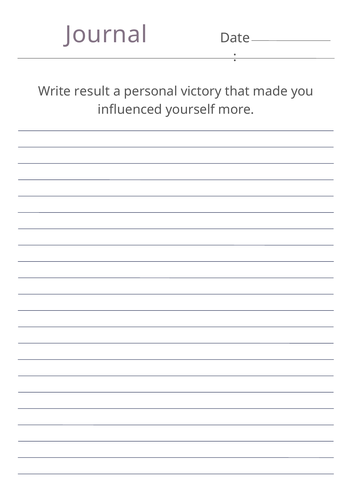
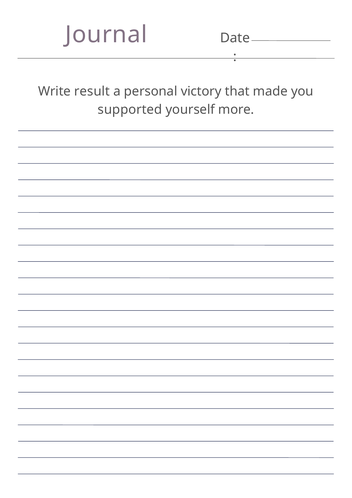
influenced: influenced -> supported
